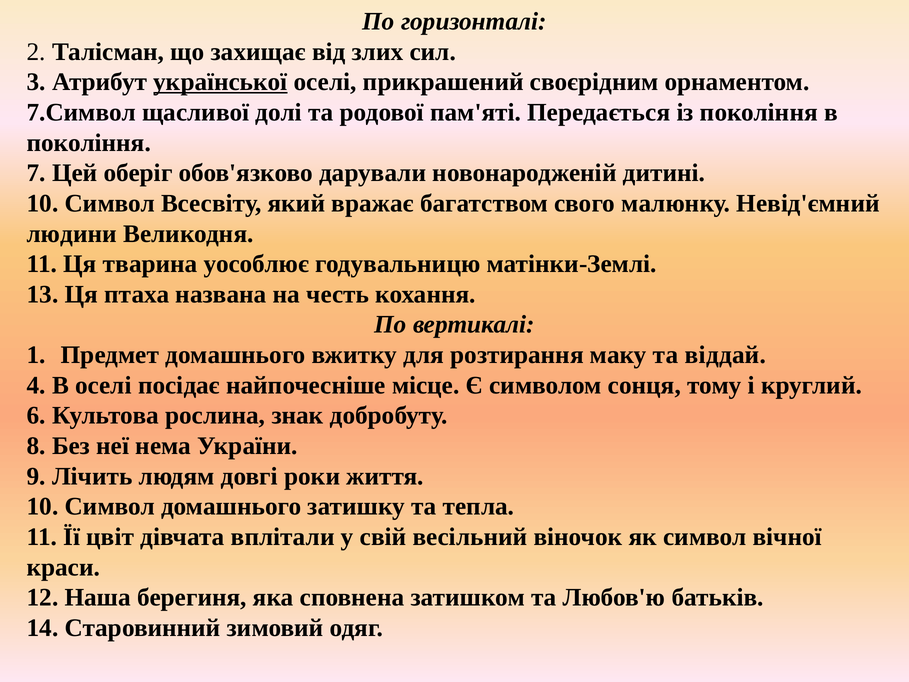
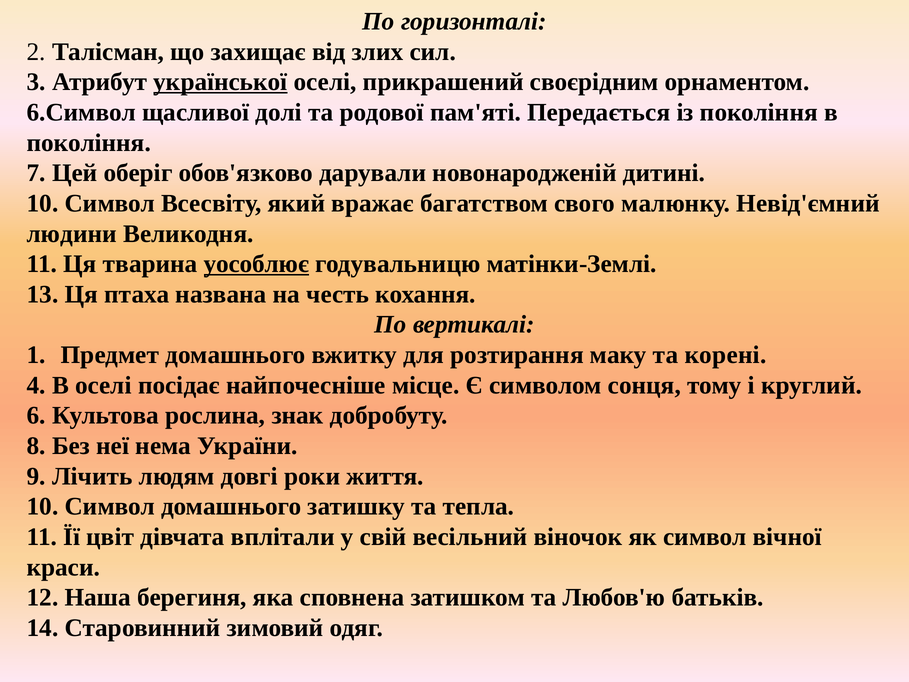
7.Символ: 7.Символ -> 6.Символ
уособлює underline: none -> present
віддай: віддай -> корені
